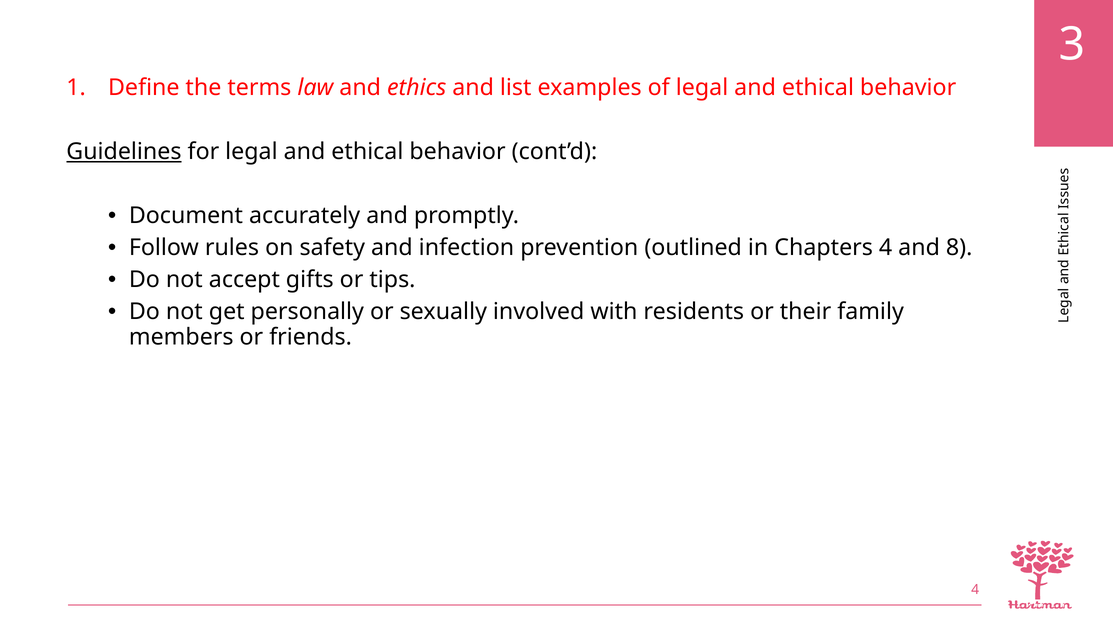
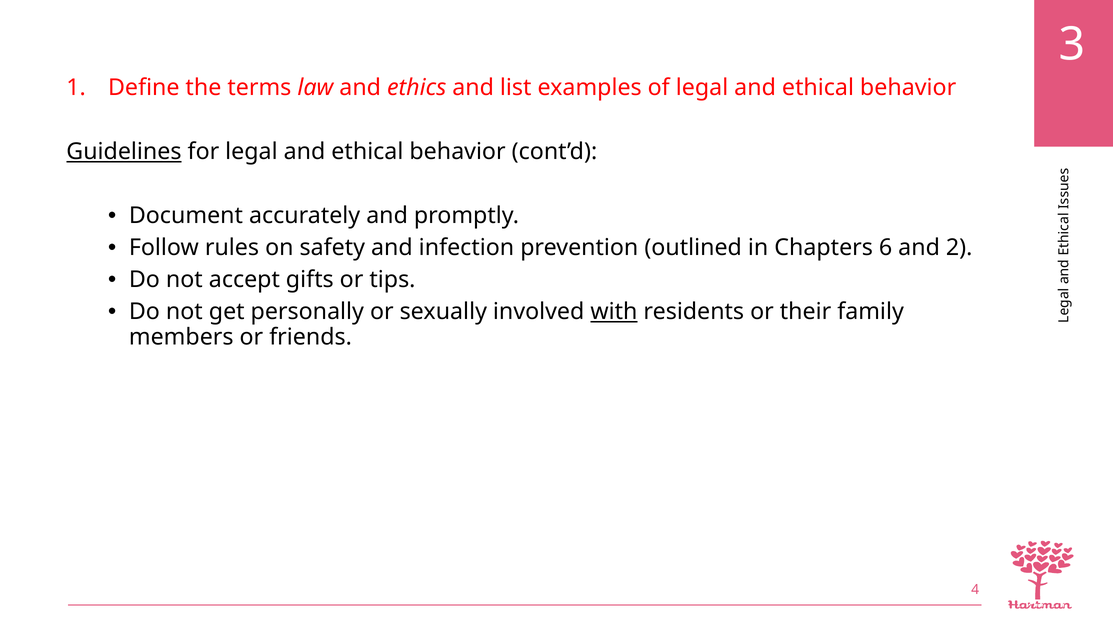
Chapters 4: 4 -> 6
8: 8 -> 2
with underline: none -> present
